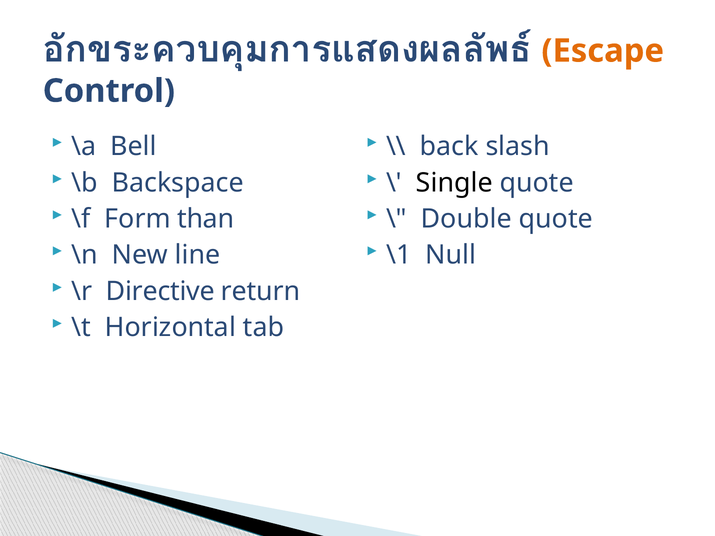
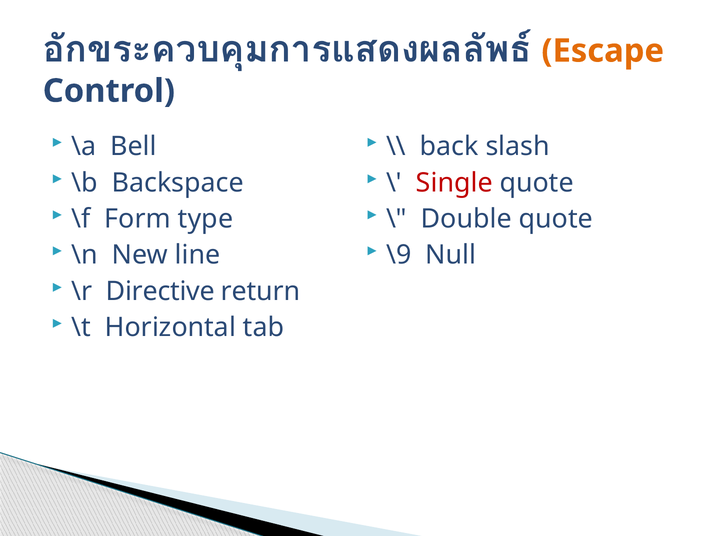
Single colour: black -> red
than: than -> type
\1: \1 -> \9
